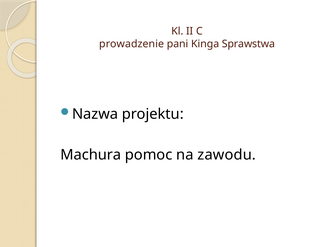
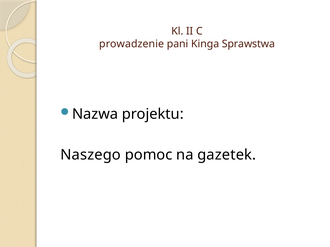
Machura: Machura -> Naszego
zawodu: zawodu -> gazetek
